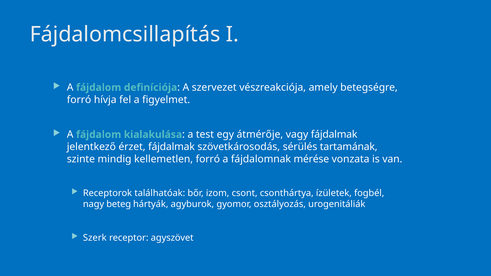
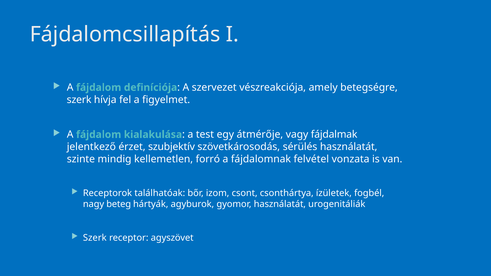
forró at (79, 100): forró -> szerk
érzet fájdalmak: fájdalmak -> szubjektív
sérülés tartamának: tartamának -> használatát
mérése: mérése -> felvétel
gyomor osztályozás: osztályozás -> használatát
